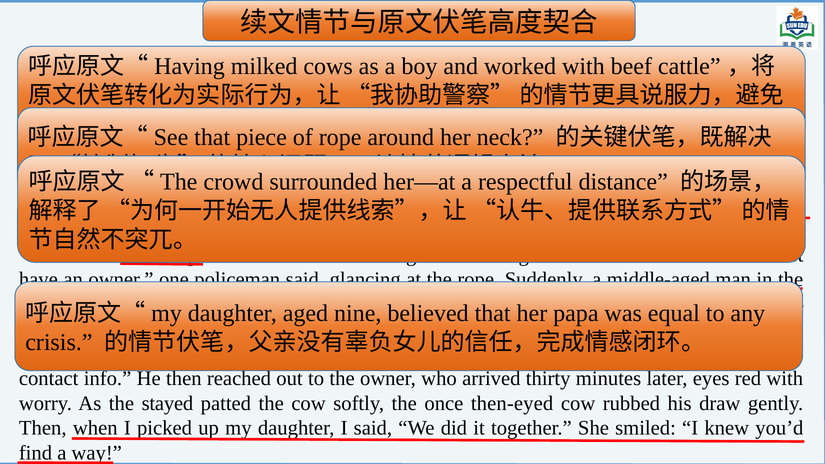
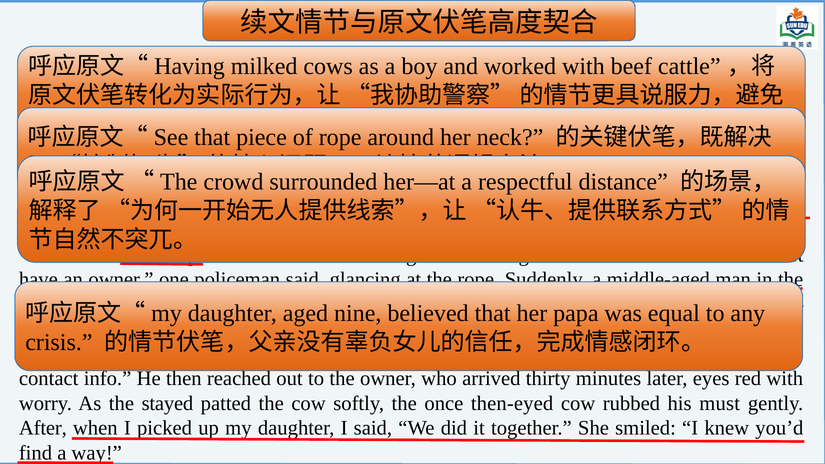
his draw: draw -> must
Then at (43, 428): Then -> After
